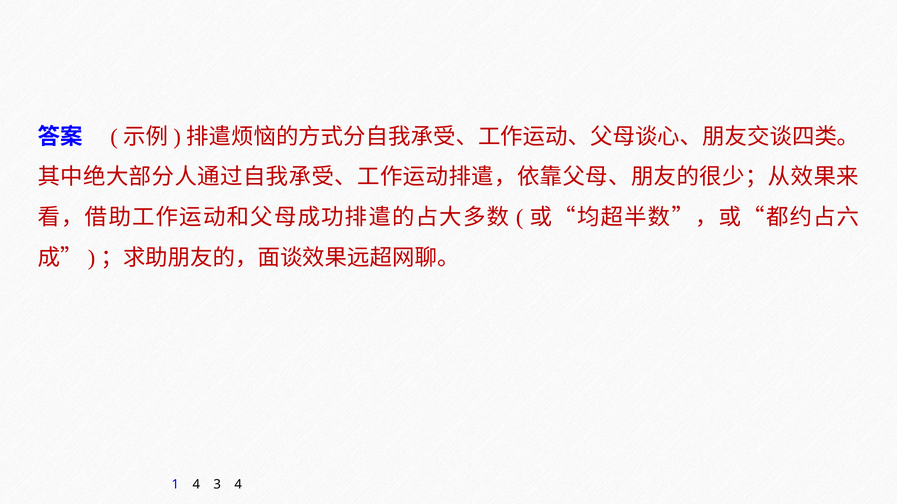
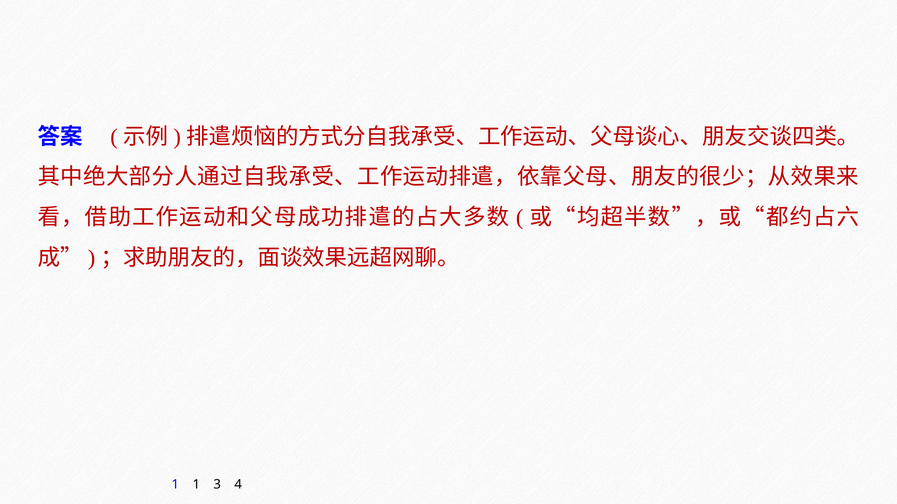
1 4: 4 -> 1
